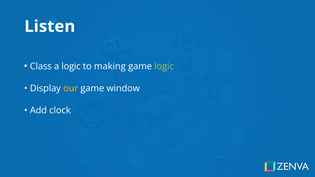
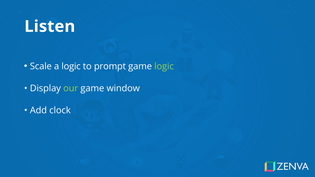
Class: Class -> Scale
making: making -> prompt
our colour: yellow -> light green
